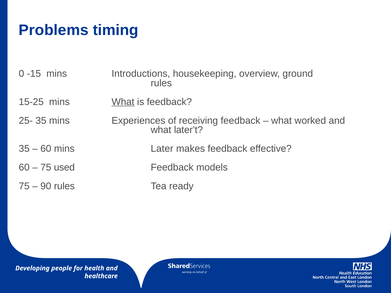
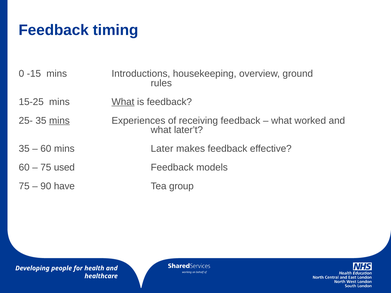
Problems at (54, 30): Problems -> Feedback
mins at (59, 121) underline: none -> present
90 rules: rules -> have
ready: ready -> group
